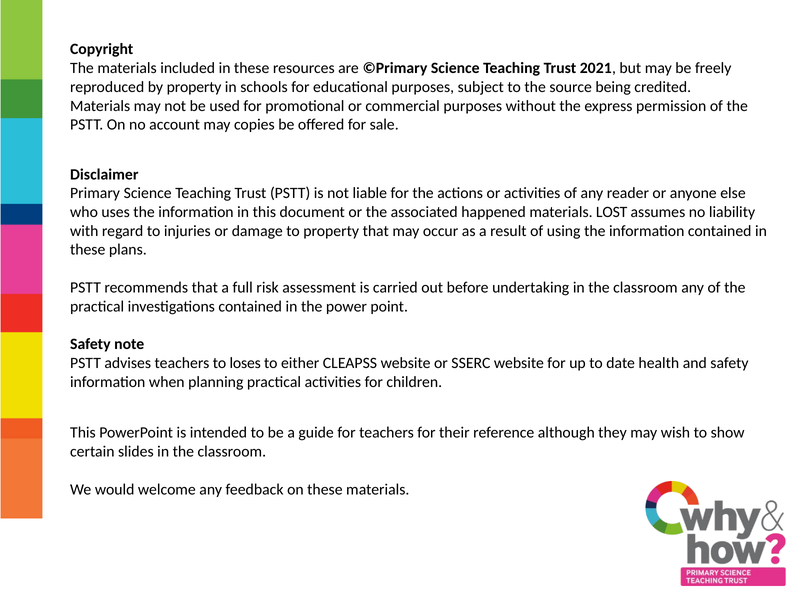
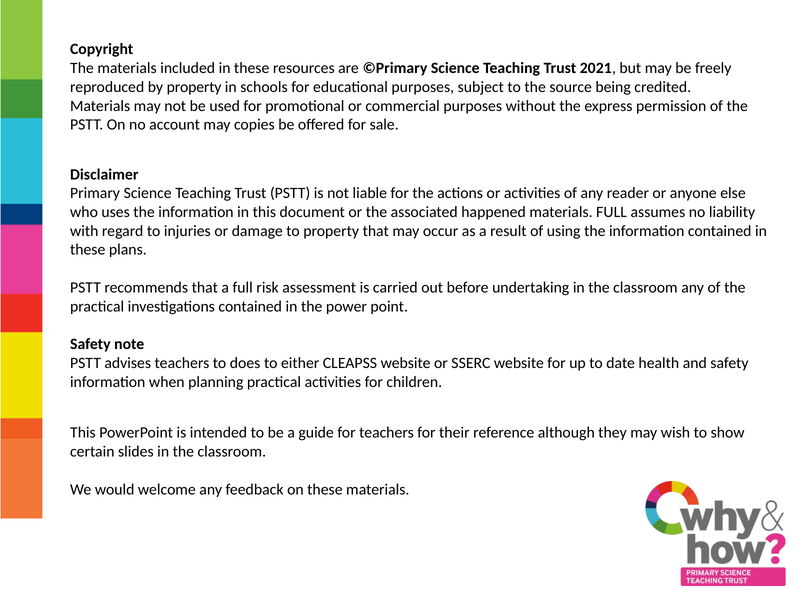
materials LOST: LOST -> FULL
loses: loses -> does
